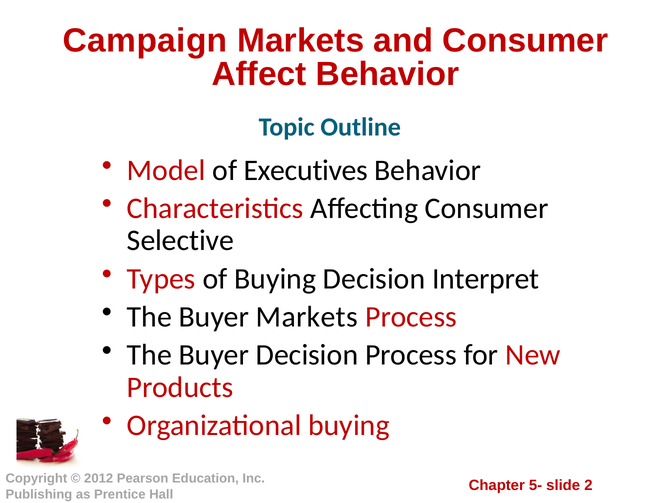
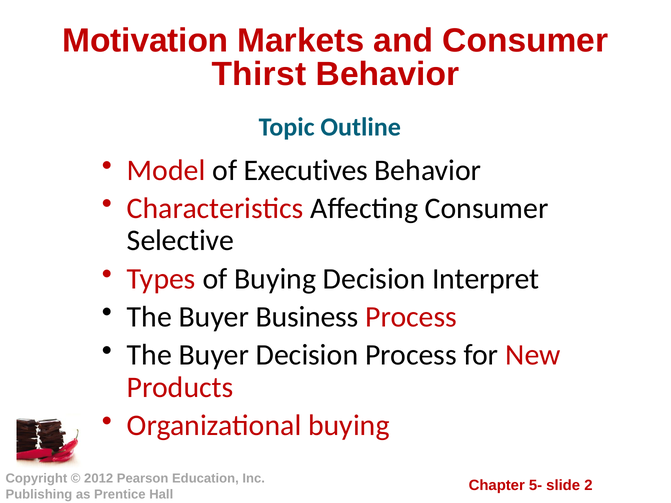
Campaign: Campaign -> Motivation
Affect: Affect -> Thirst
Buyer Markets: Markets -> Business
